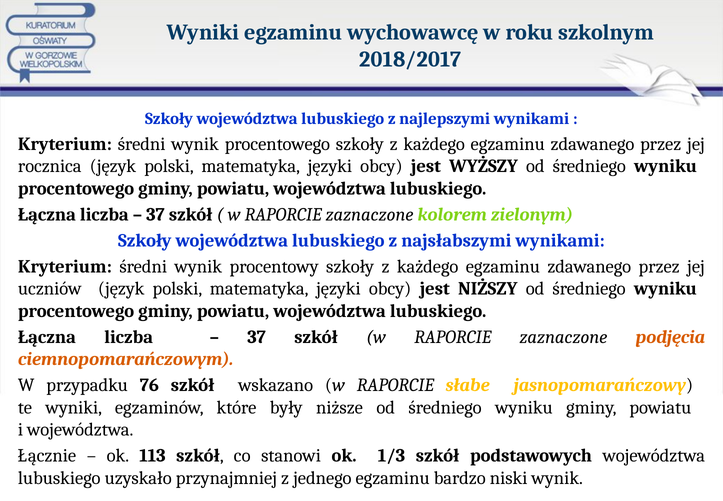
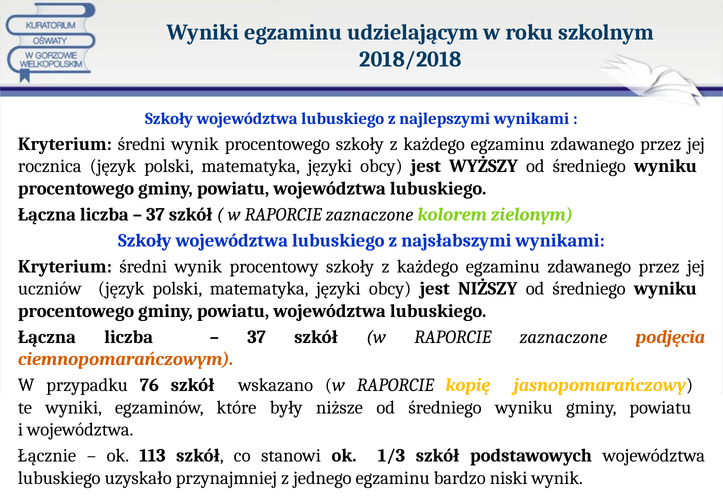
wychowawcę: wychowawcę -> udzielającym
2018/2017: 2018/2017 -> 2018/2018
słabe: słabe -> kopię
